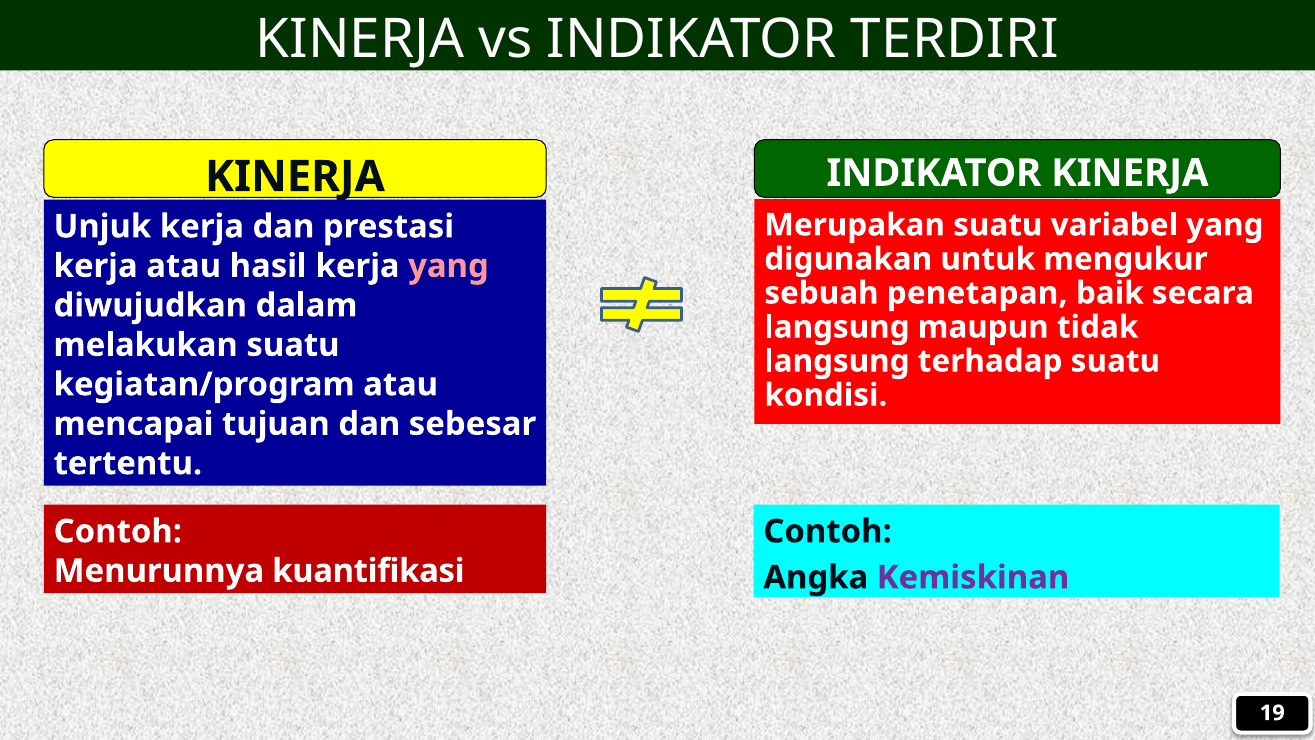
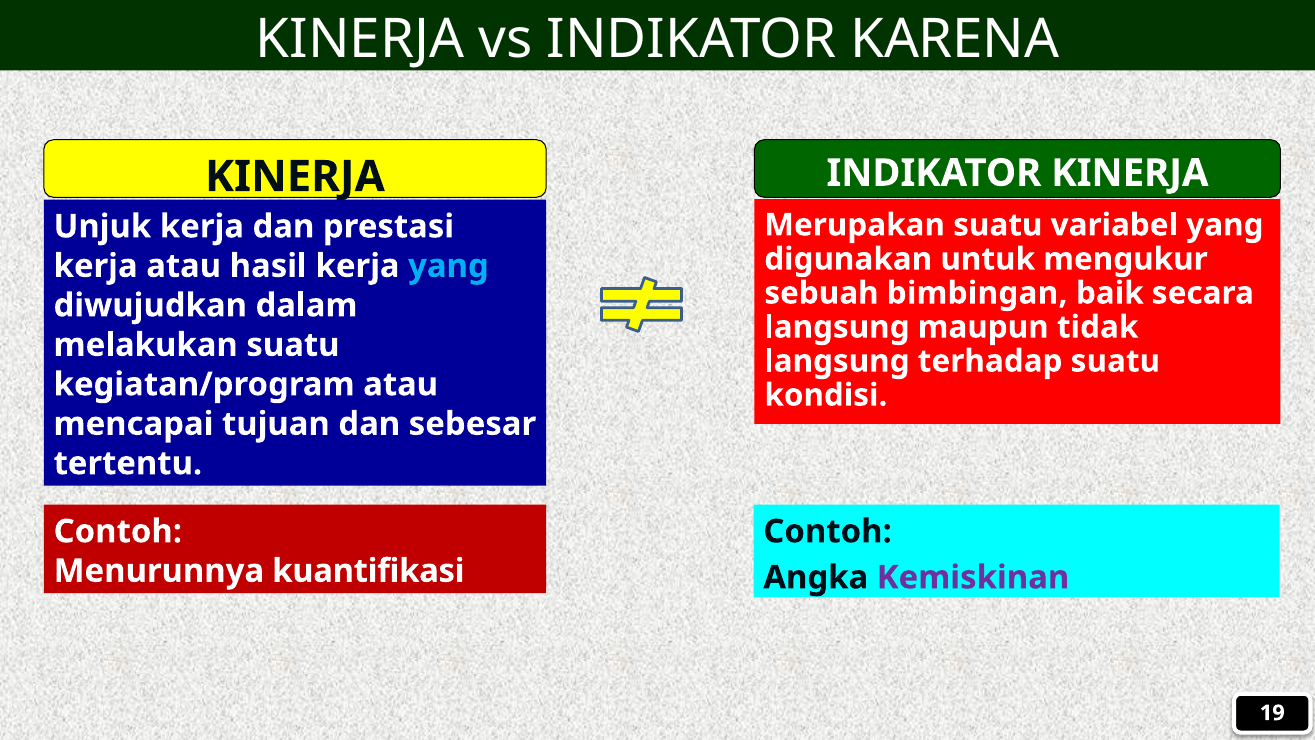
TERDIRI: TERDIRI -> KARENA
yang at (448, 266) colour: pink -> light blue
penetapan: penetapan -> bimbingan
